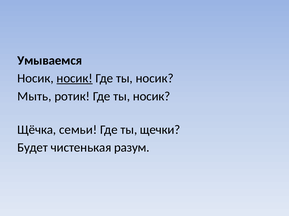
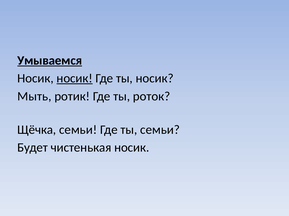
Умываемся underline: none -> present
ротик Где ты носик: носик -> роток
ты щечки: щечки -> семьи
чистенькая разум: разум -> носик
